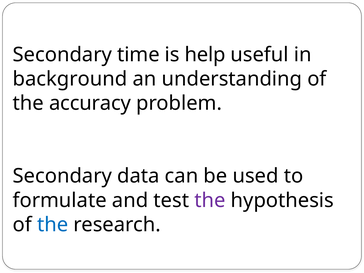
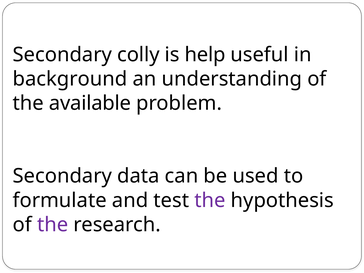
time: time -> colly
accuracy: accuracy -> available
the at (53, 225) colour: blue -> purple
